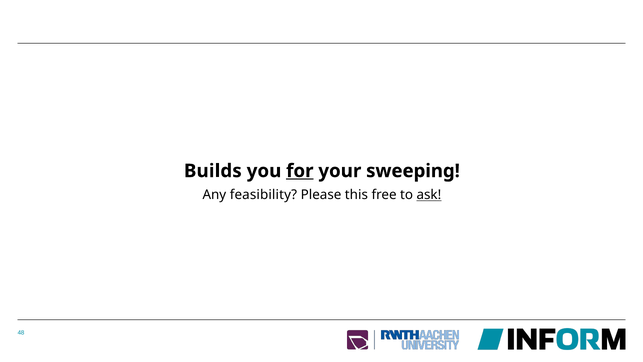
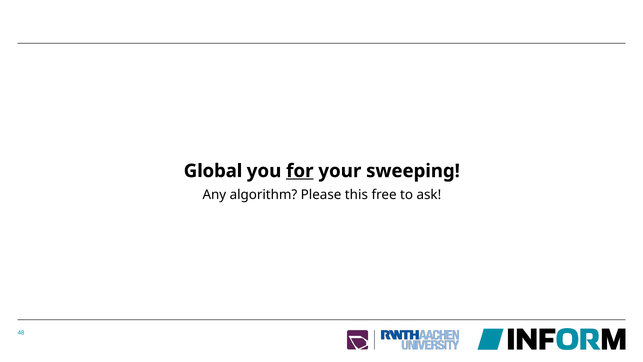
Builds: Builds -> Global
feasibility: feasibility -> algorithm
ask underline: present -> none
